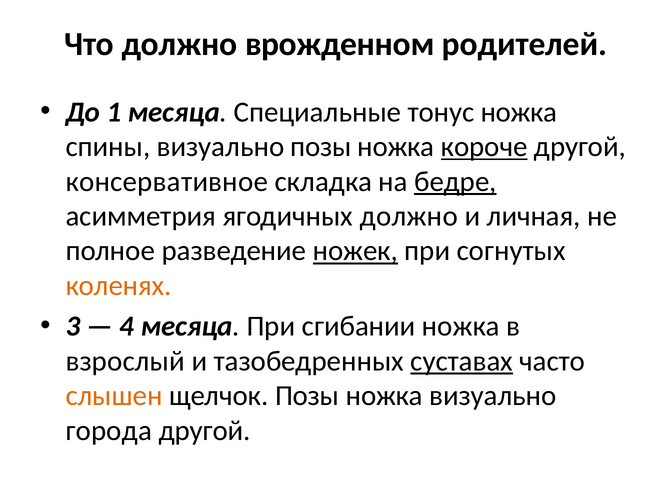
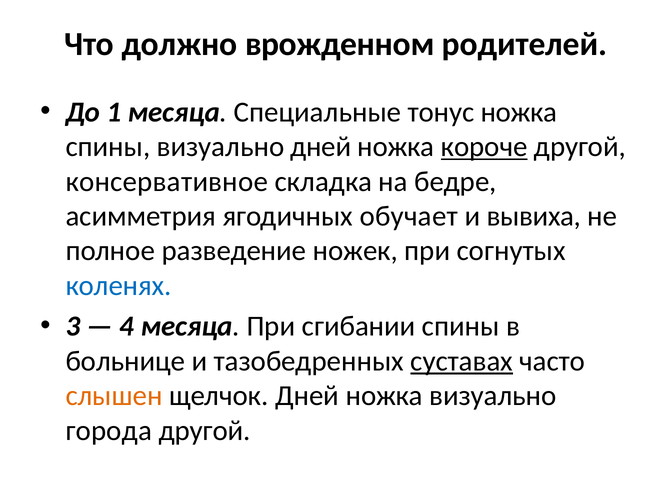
визуально позы: позы -> дней
бедре underline: present -> none
ягодичных должно: должно -> обучает
личная: личная -> вывиха
ножек underline: present -> none
коленях colour: orange -> blue
сгибании ножка: ножка -> спины
взрослый: взрослый -> больнице
щелчок Позы: Позы -> Дней
